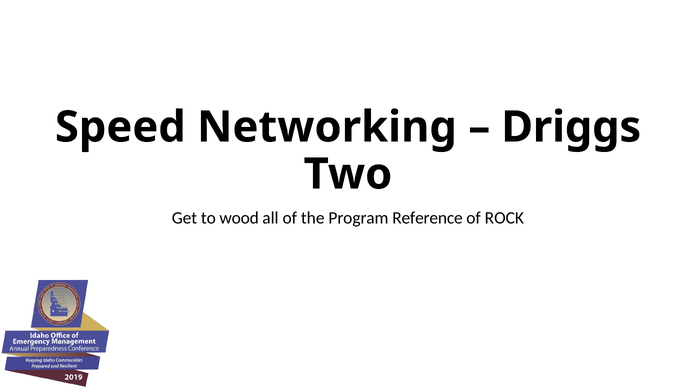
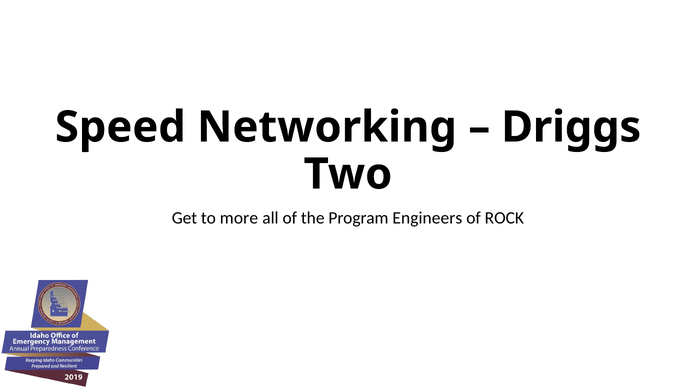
wood: wood -> more
Reference: Reference -> Engineers
